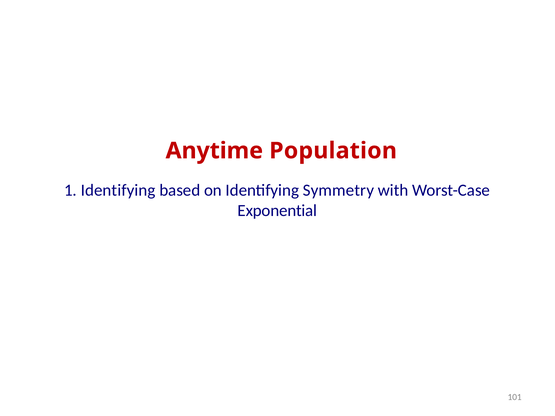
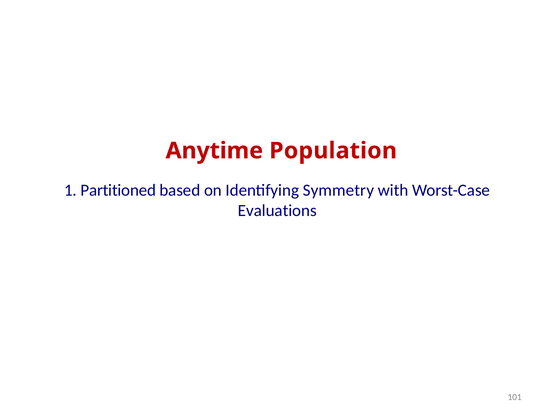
1 Identifying: Identifying -> Partitioned
Exponential: Exponential -> Evaluations
